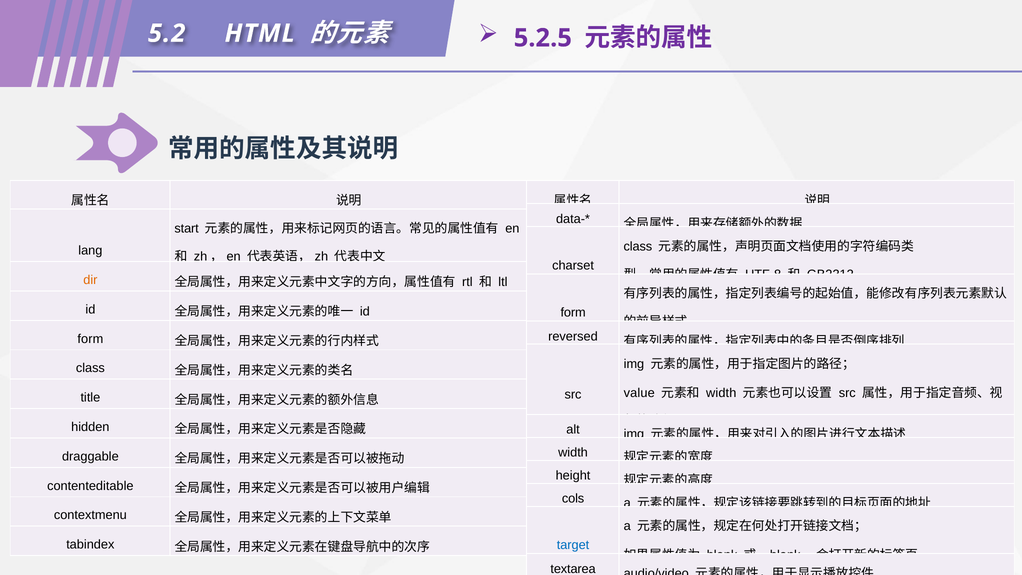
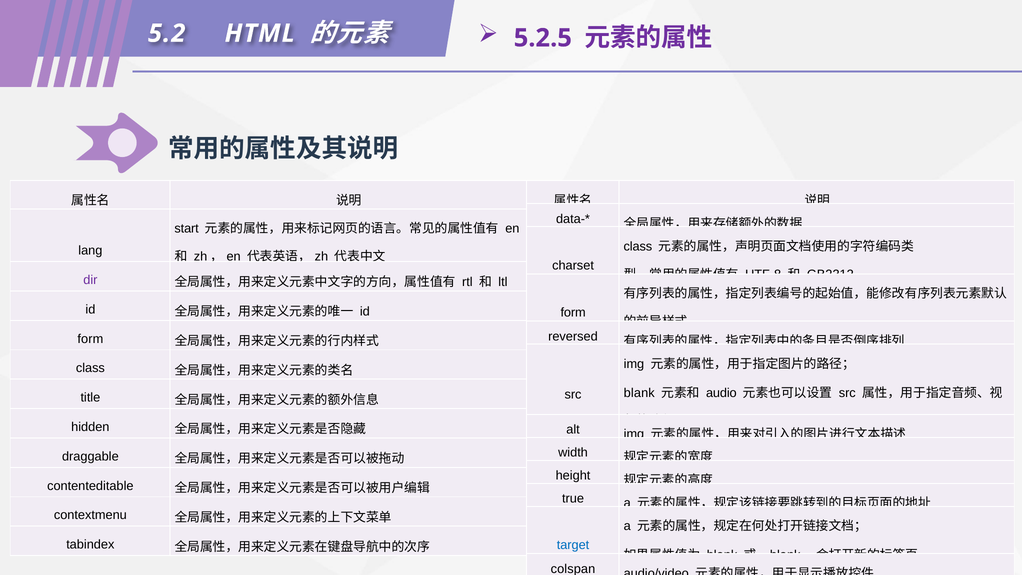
dir colour: orange -> purple
value at (639, 393): value -> blank
width at (721, 393): width -> audio
cols: cols -> true
textarea: textarea -> colspan
